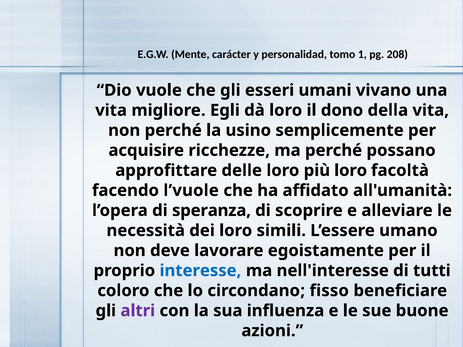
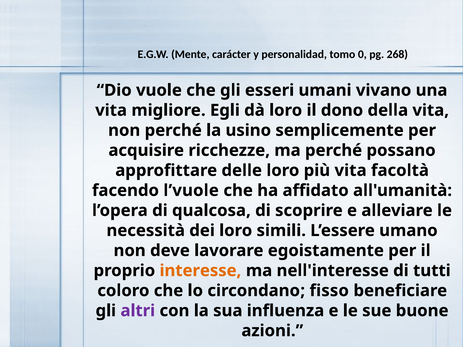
1: 1 -> 0
208: 208 -> 268
più loro: loro -> vita
speranza: speranza -> qualcosa
interesse colour: blue -> orange
